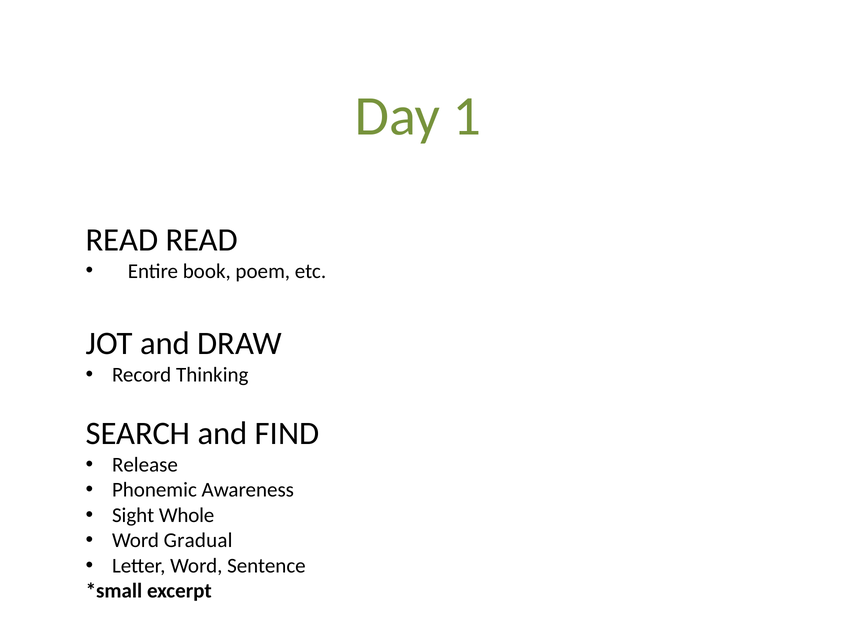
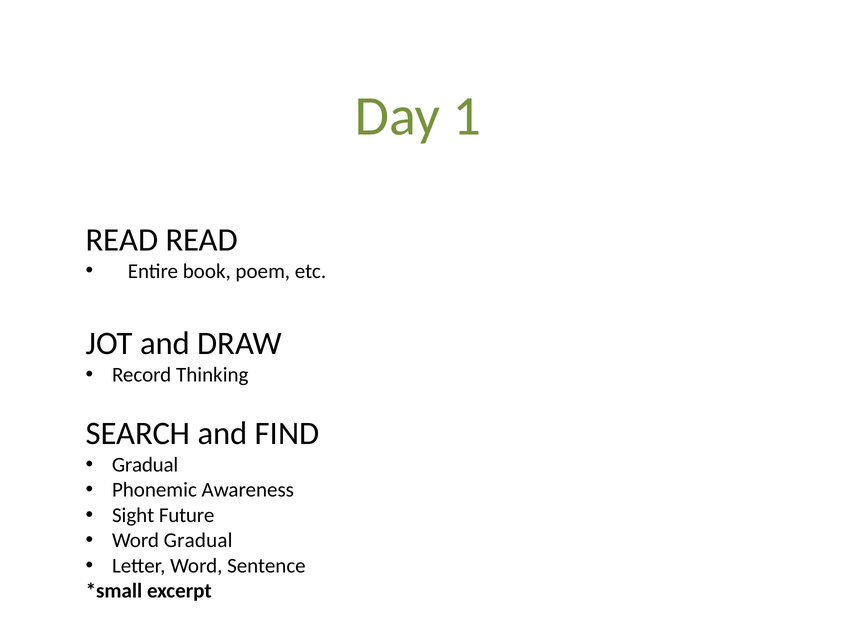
Release at (145, 465): Release -> Gradual
Whole: Whole -> Future
